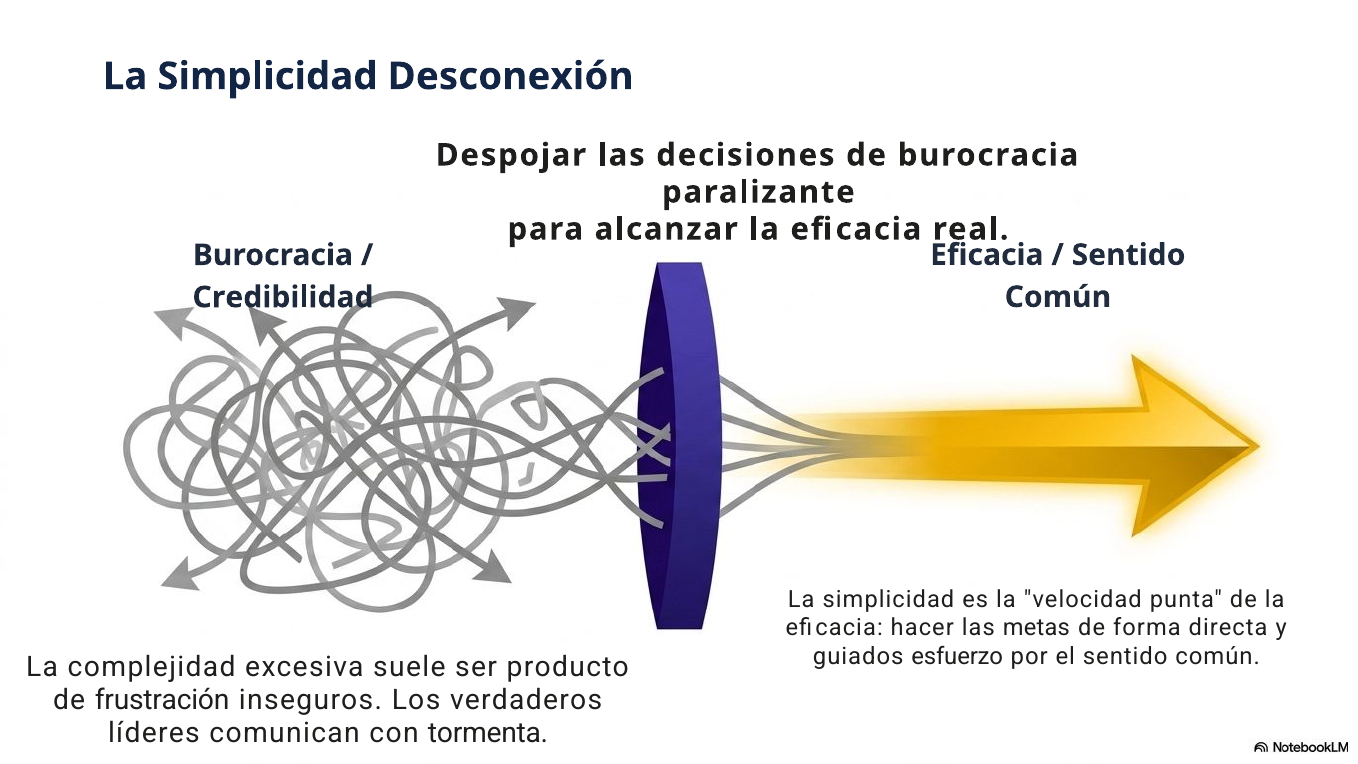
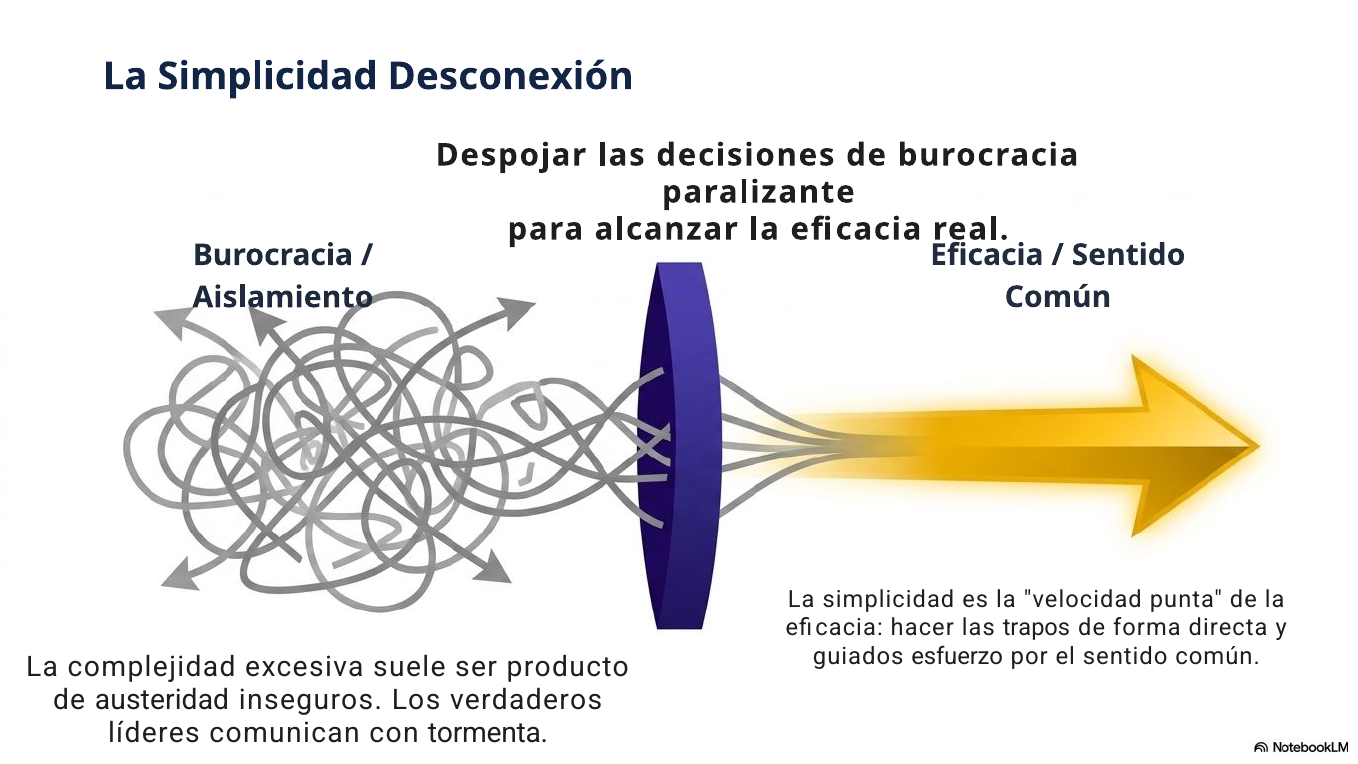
Credibilidad: Credibilidad -> Aislamiento
metas: metas -> trapos
frustración: frustración -> austeridad
